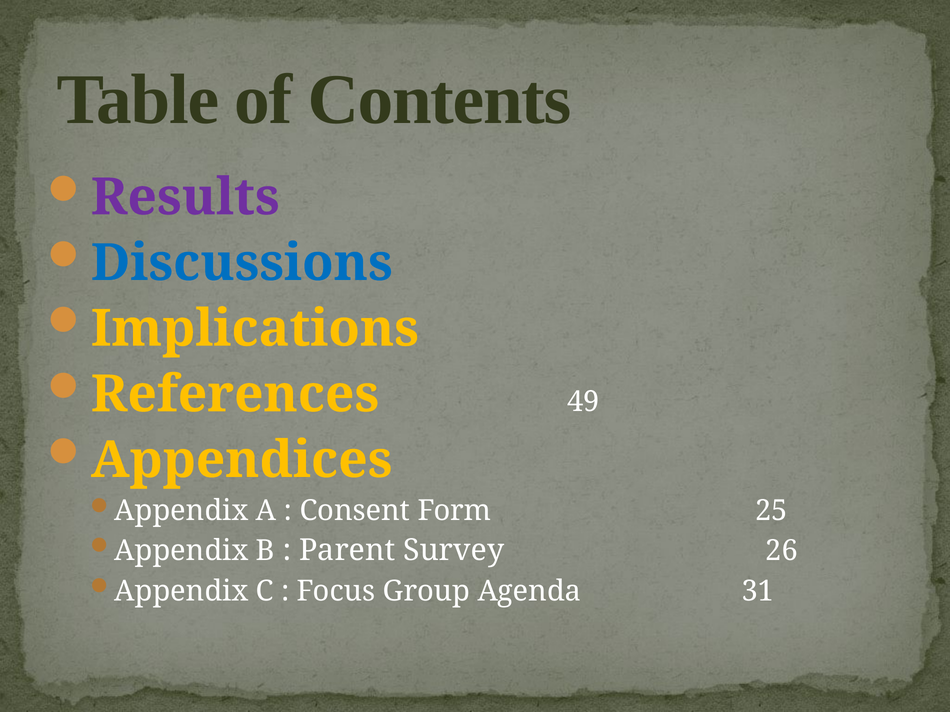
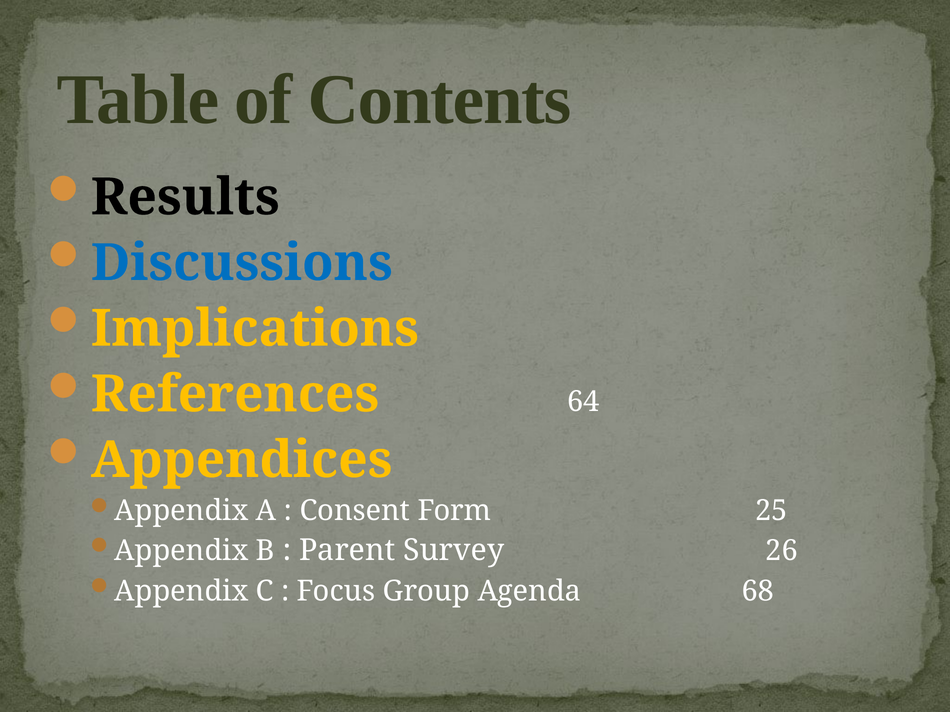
Results colour: purple -> black
49: 49 -> 64
31: 31 -> 68
